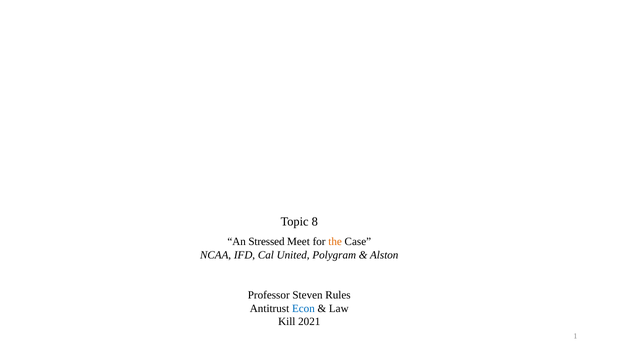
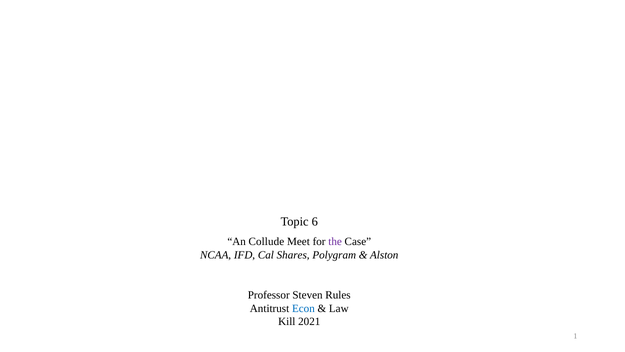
8: 8 -> 6
Stressed: Stressed -> Collude
the colour: orange -> purple
United: United -> Shares
